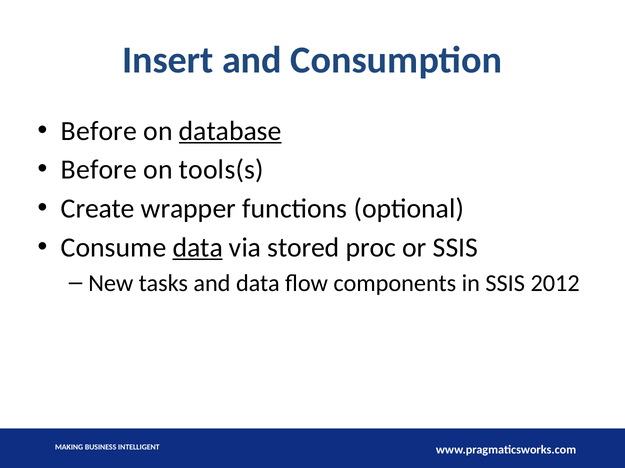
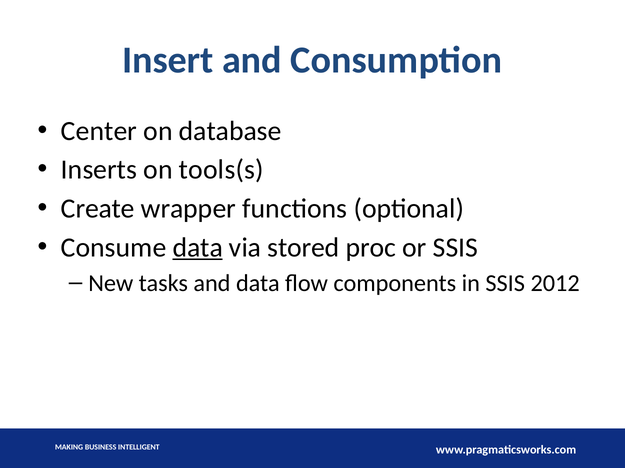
Before at (99, 131): Before -> Center
database underline: present -> none
Before at (99, 170): Before -> Inserts
